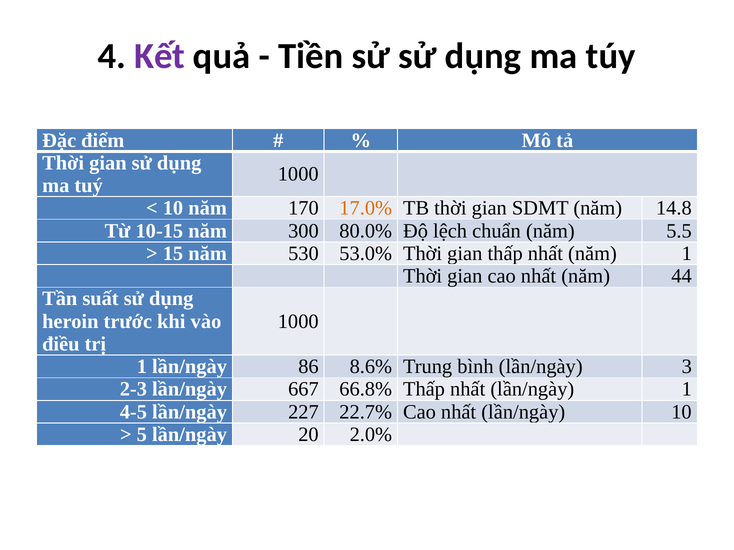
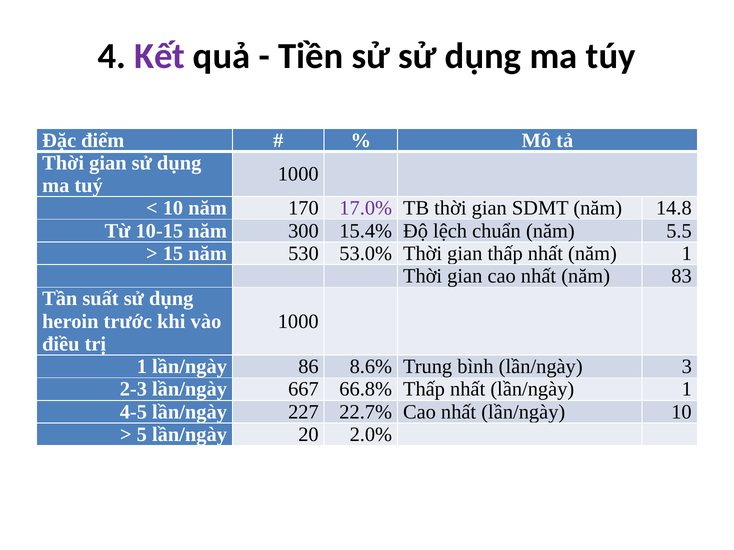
17.0% colour: orange -> purple
80.0%: 80.0% -> 15.4%
44: 44 -> 83
